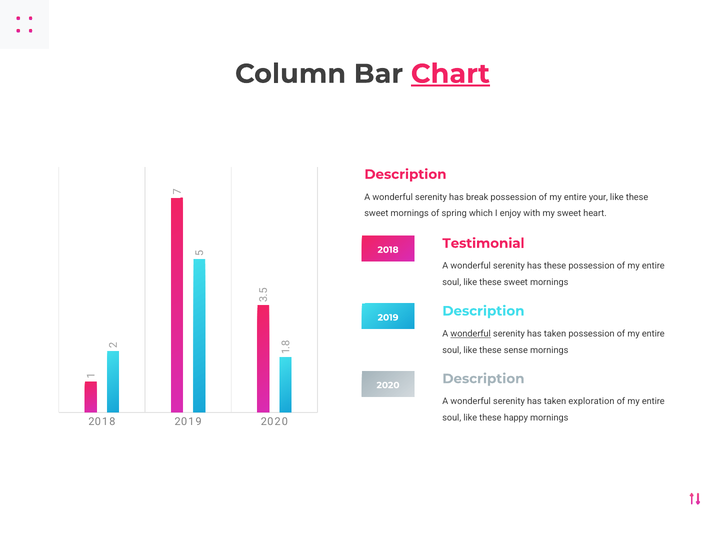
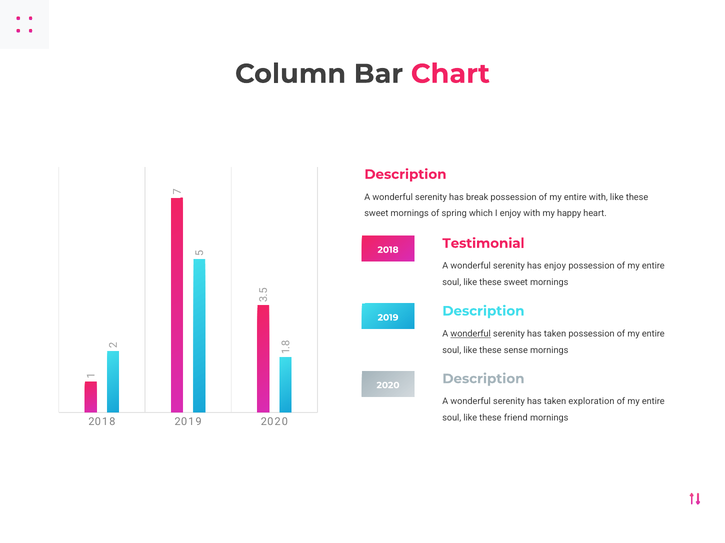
Chart underline: present -> none
entire your: your -> with
my sweet: sweet -> happy
has these: these -> enjoy
happy: happy -> friend
